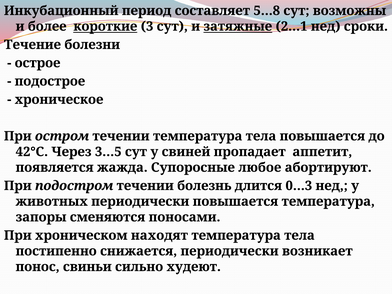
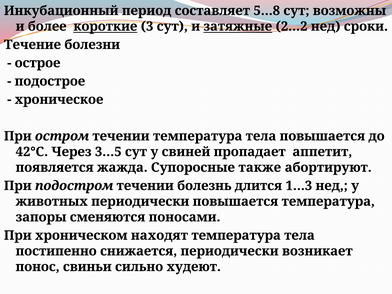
2…1: 2…1 -> 2…2
любое: любое -> также
0…3: 0…3 -> 1…3
